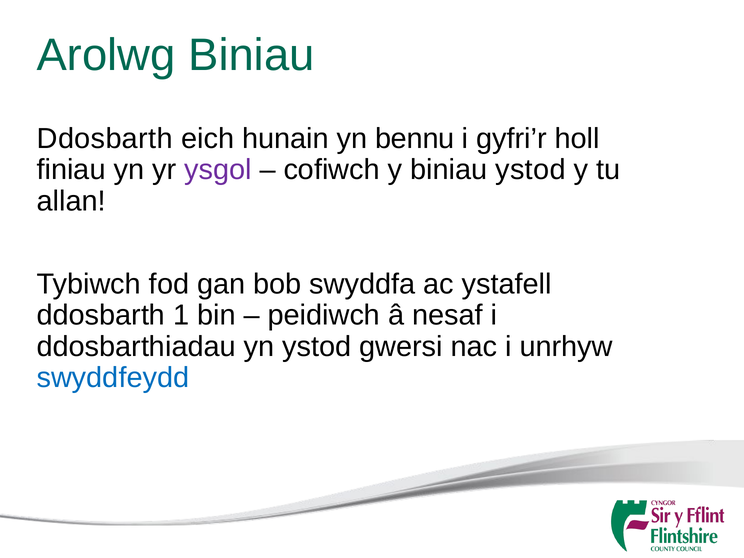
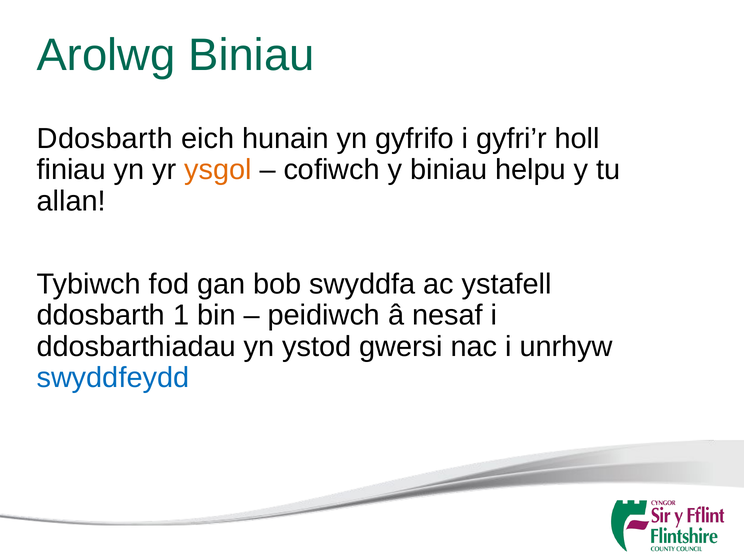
bennu: bennu -> gyfrifo
ysgol colour: purple -> orange
biniau ystod: ystod -> helpu
